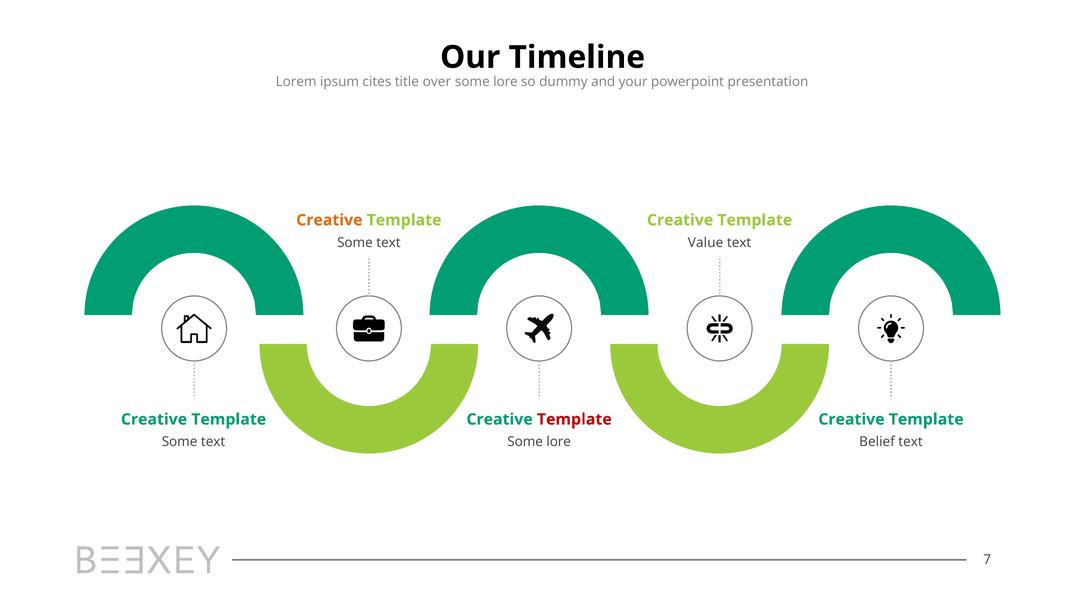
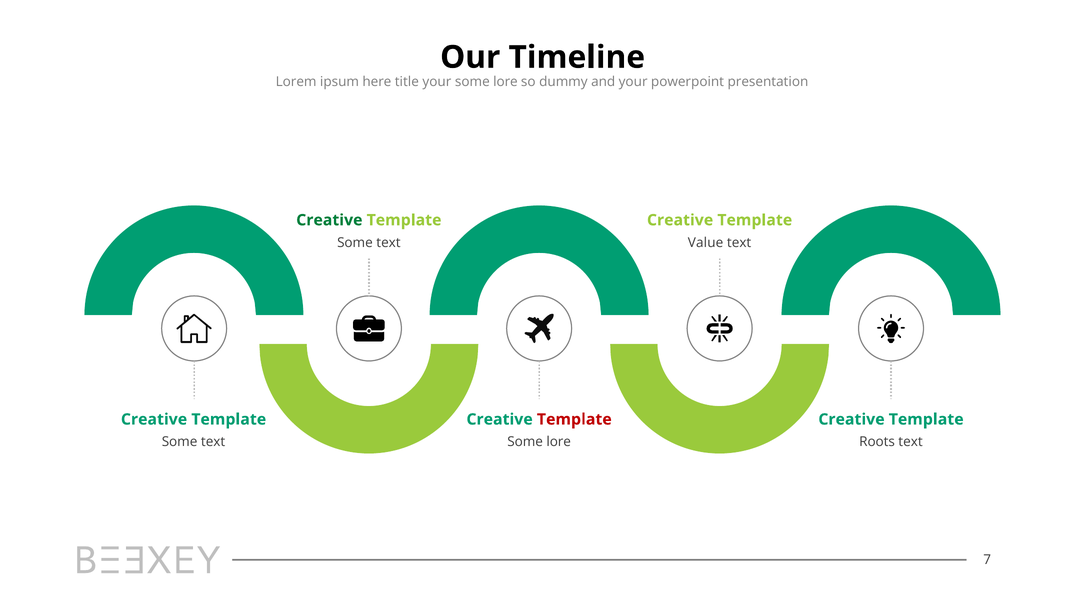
cites: cites -> here
title over: over -> your
Creative at (329, 220) colour: orange -> green
Belief: Belief -> Roots
